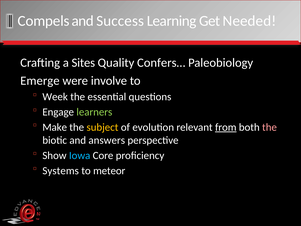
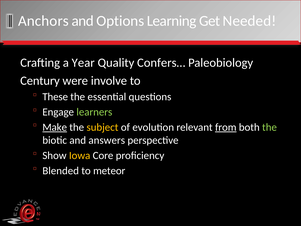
Compels: Compels -> Anchors
Success: Success -> Options
Sites: Sites -> Year
Emerge: Emerge -> Century
Week: Week -> These
Make underline: none -> present
the at (269, 127) colour: pink -> light green
Iowa colour: light blue -> yellow
Systems: Systems -> Blended
